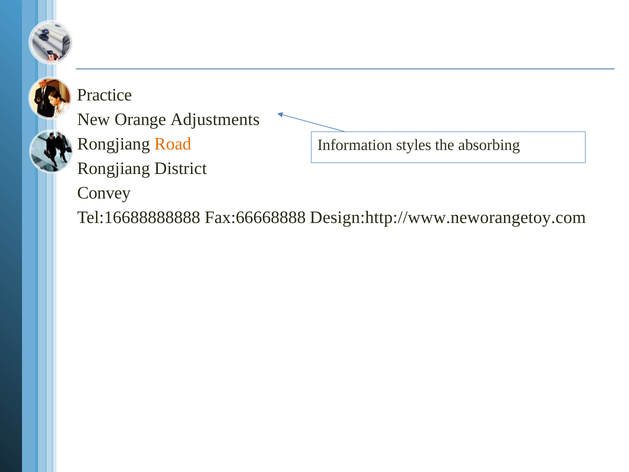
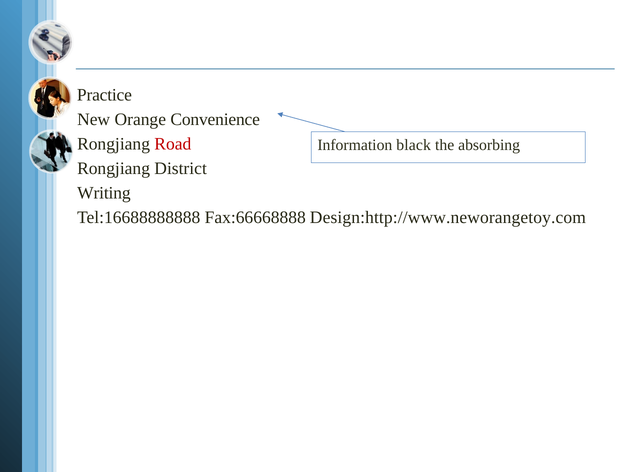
Adjustments: Adjustments -> Convenience
Road colour: orange -> red
styles: styles -> black
Convey: Convey -> Writing
